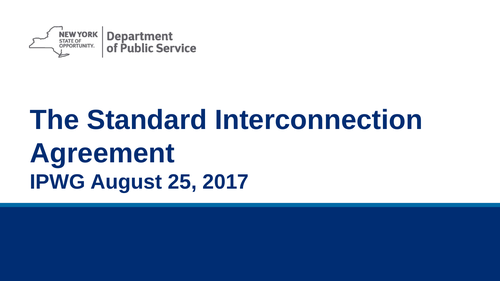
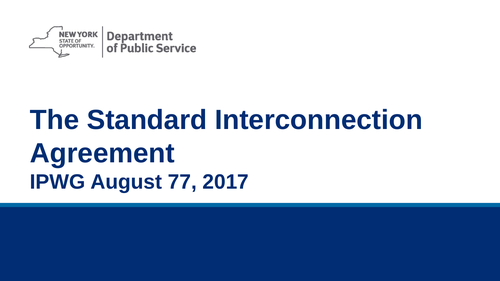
25: 25 -> 77
